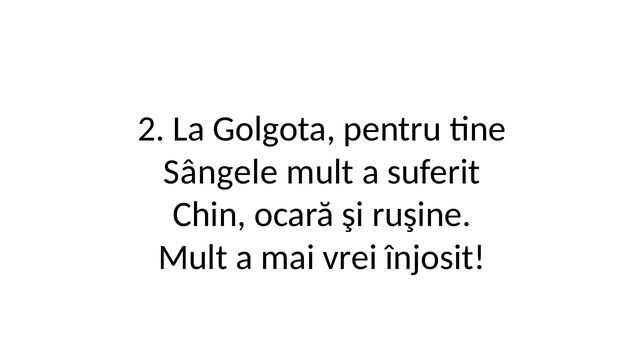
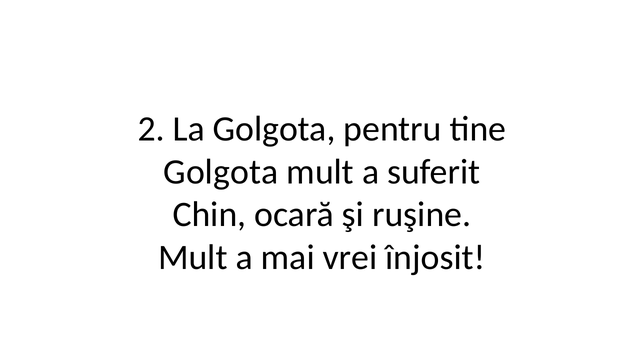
Sângele at (221, 172): Sângele -> Golgota
